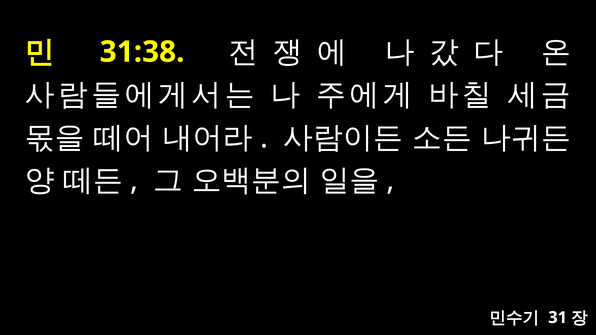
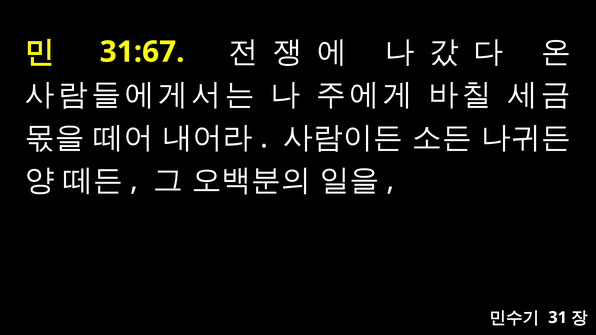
31:38: 31:38 -> 31:67
